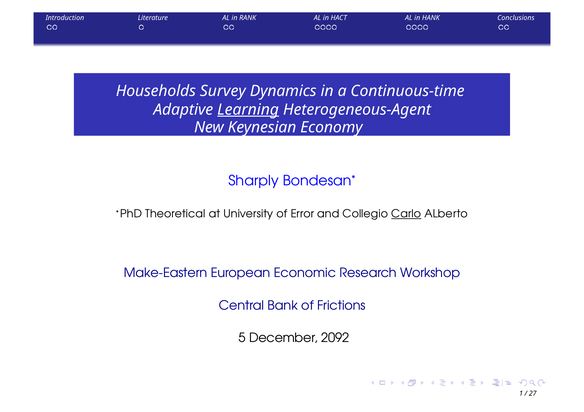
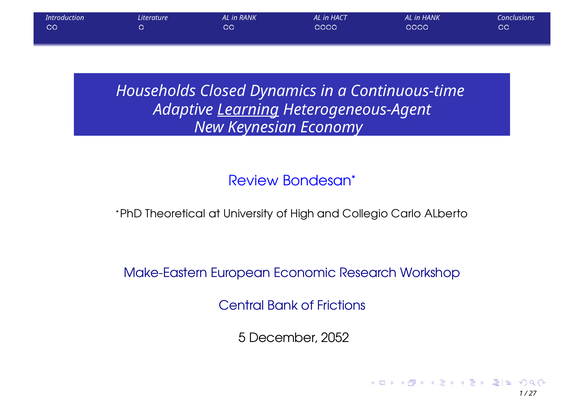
Survey: Survey -> Closed
Sharply: Sharply -> Review
Error: Error -> High
Carlo underline: present -> none
2092: 2092 -> 2052
